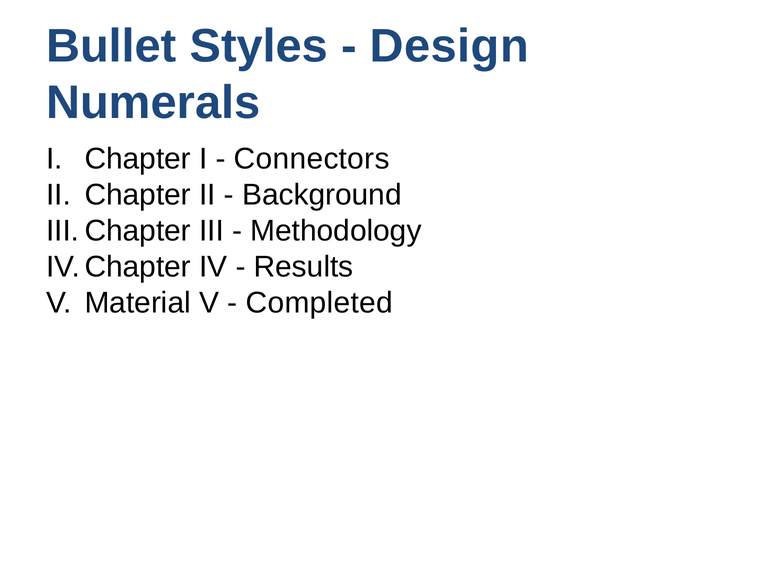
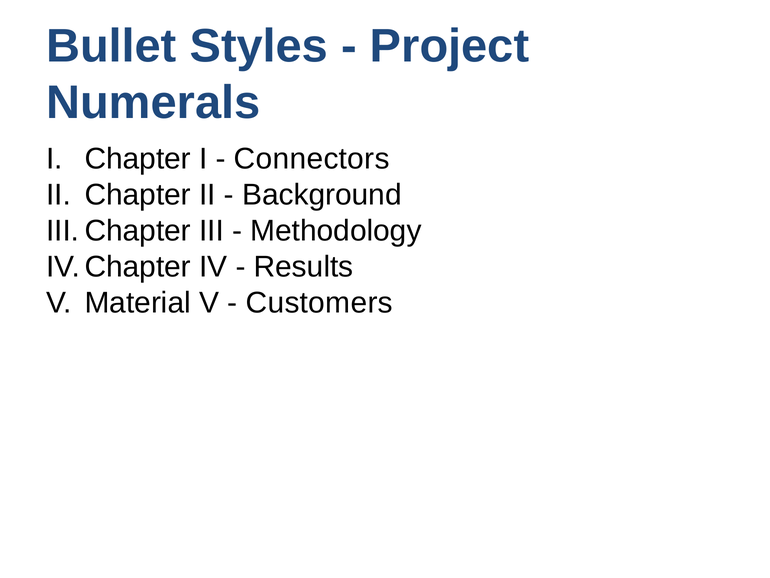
Design: Design -> Project
Completed: Completed -> Customers
